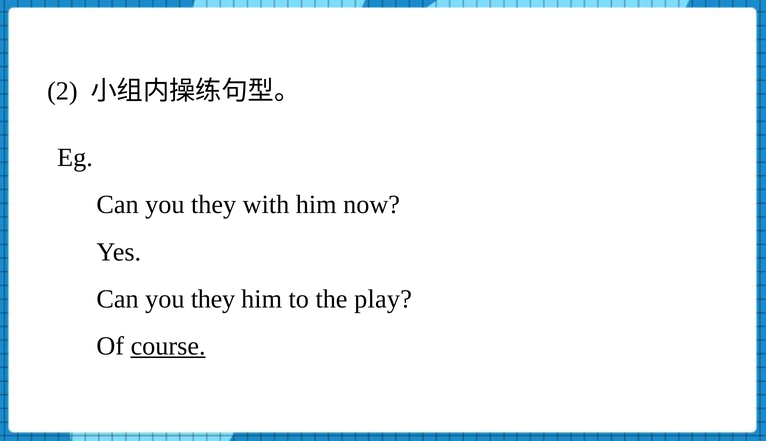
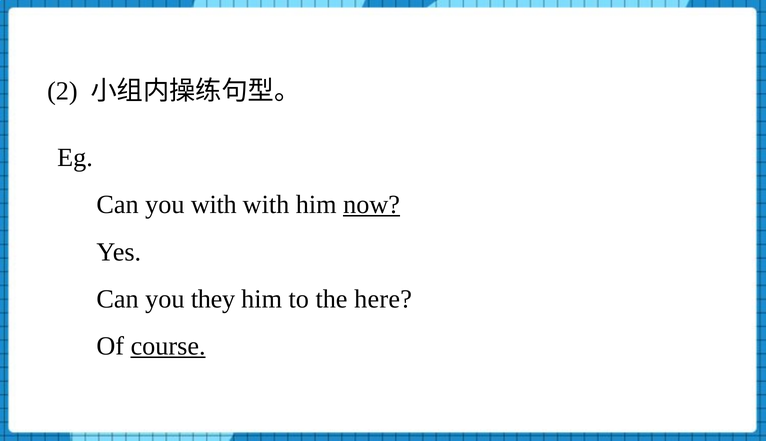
they at (214, 205): they -> with
now underline: none -> present
play: play -> here
